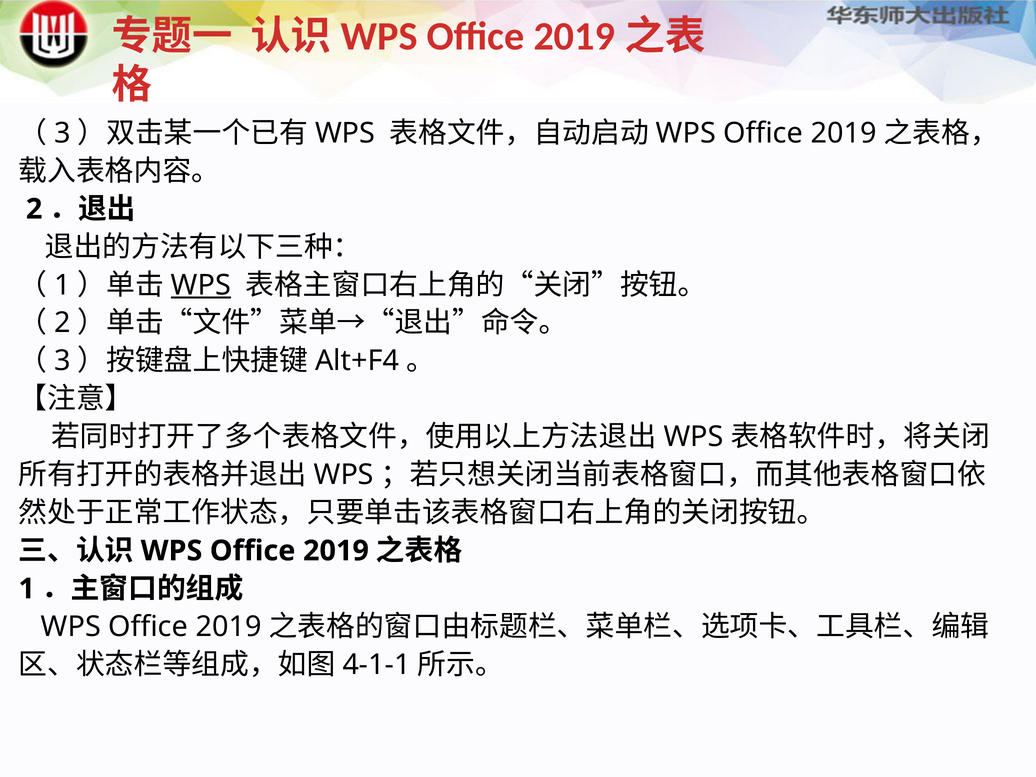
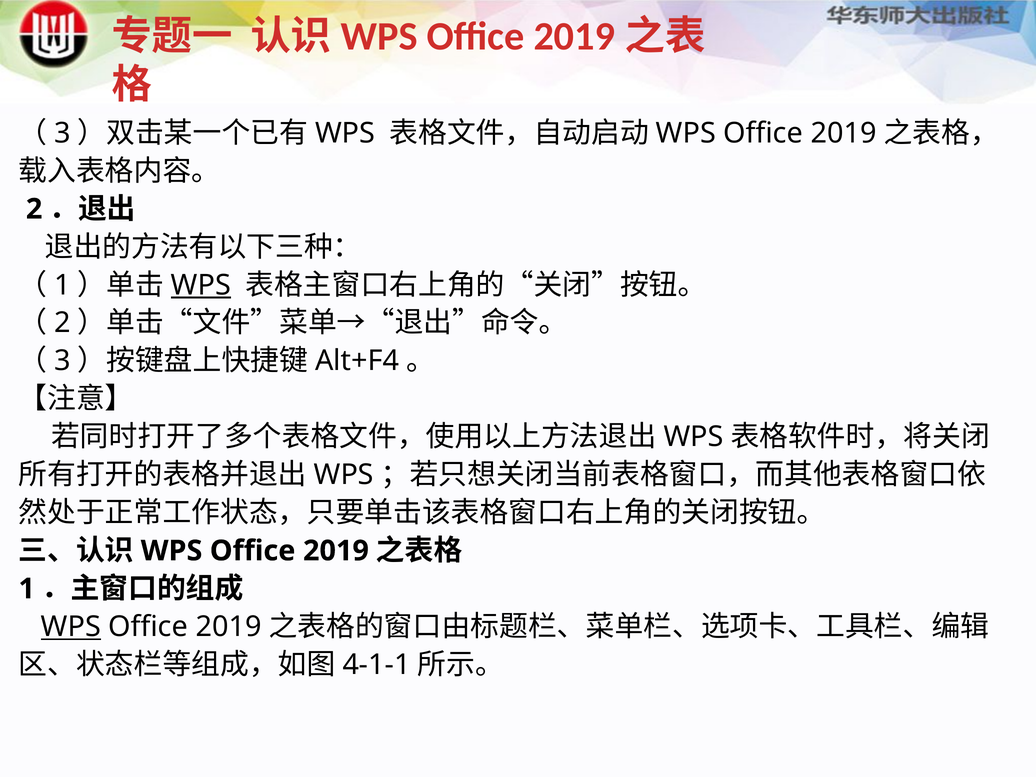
WPS at (71, 627) underline: none -> present
